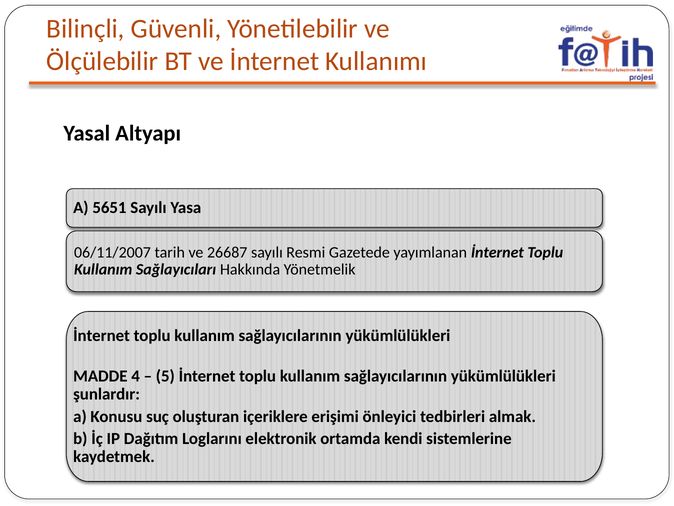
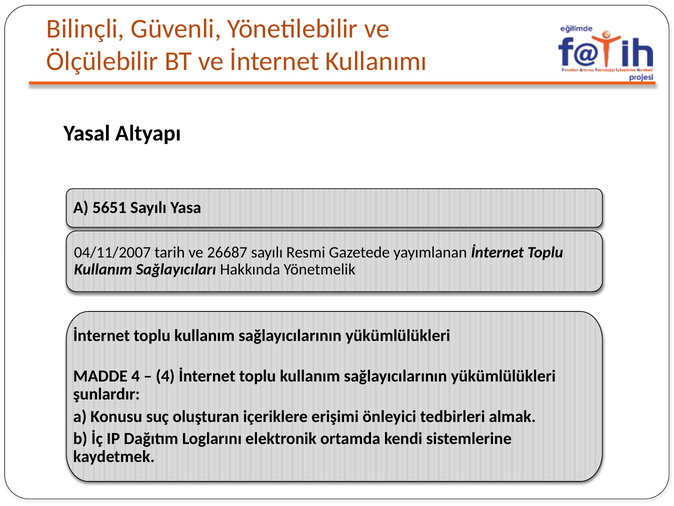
06/11/2007: 06/11/2007 -> 04/11/2007
5 at (165, 376): 5 -> 4
